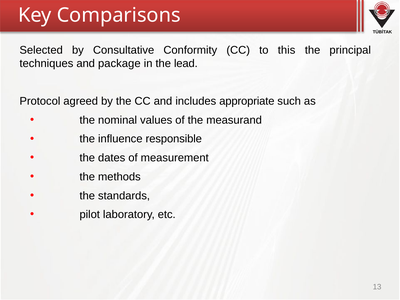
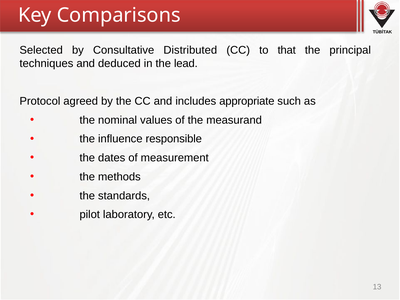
Conformity: Conformity -> Distributed
this: this -> that
package: package -> deduced
